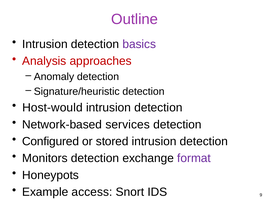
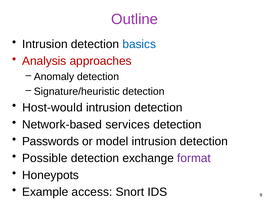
basics colour: purple -> blue
Configured: Configured -> Passwords
stored: stored -> model
Monitors: Monitors -> Possible
